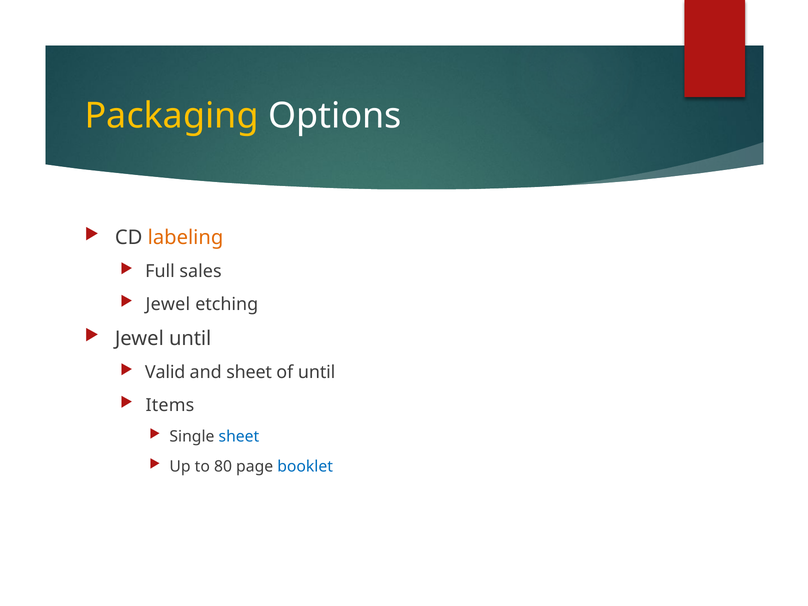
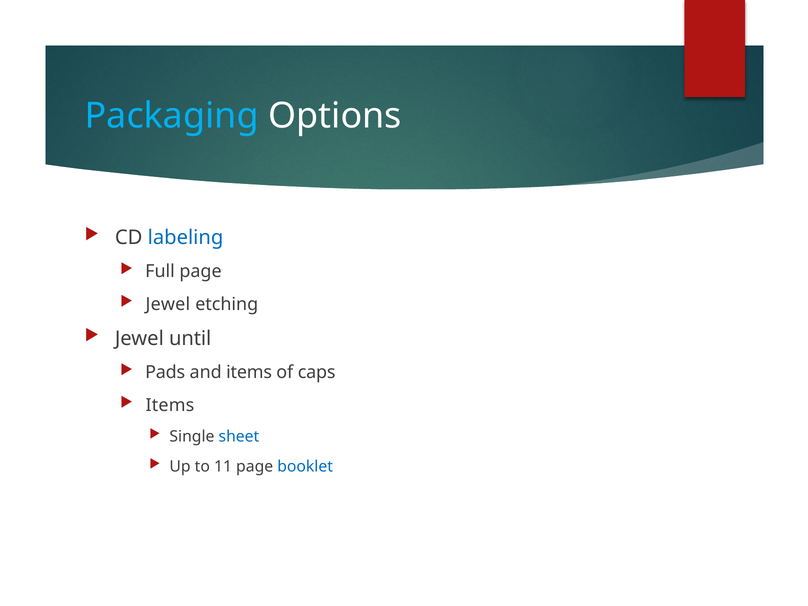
Packaging colour: yellow -> light blue
labeling colour: orange -> blue
Full sales: sales -> page
Valid: Valid -> Pads
and sheet: sheet -> items
of until: until -> caps
80: 80 -> 11
